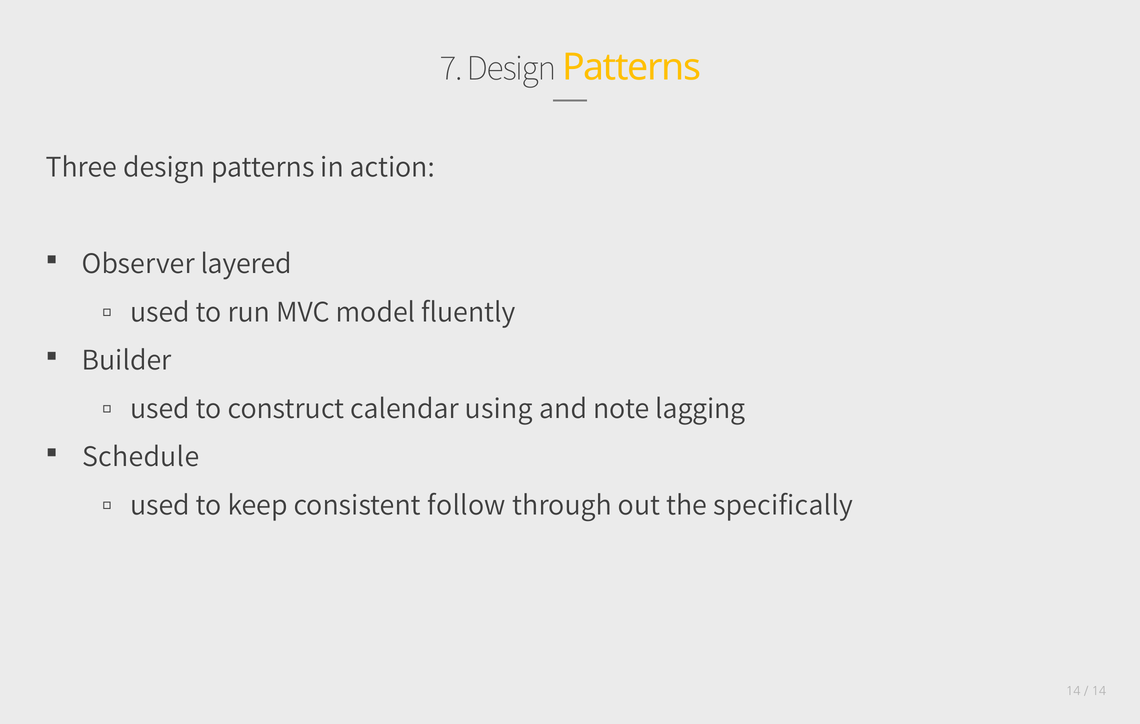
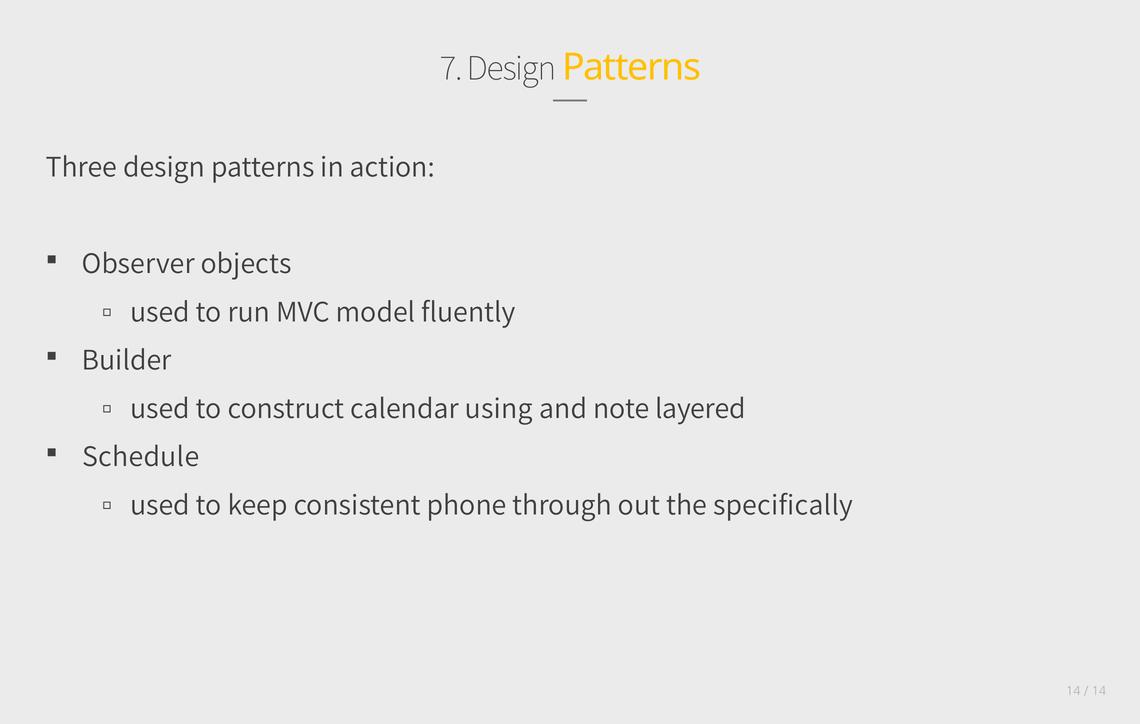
layered: layered -> objects
lagging: lagging -> layered
follow: follow -> phone
